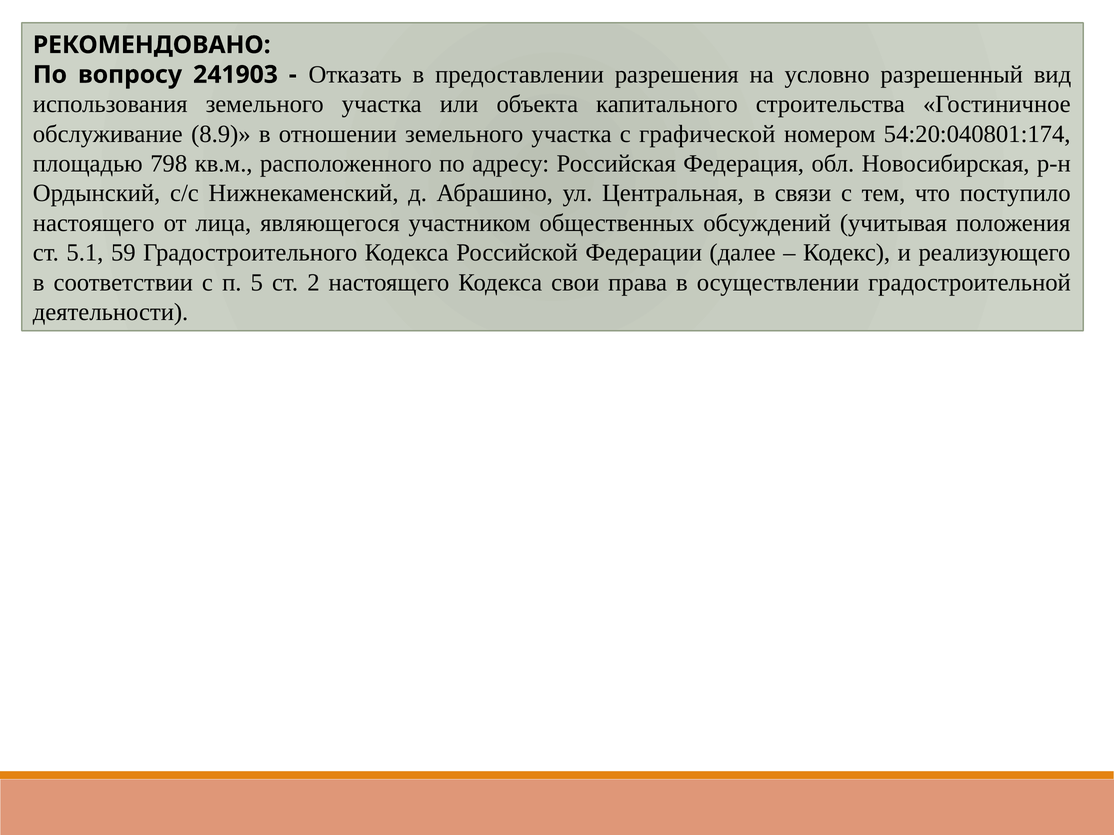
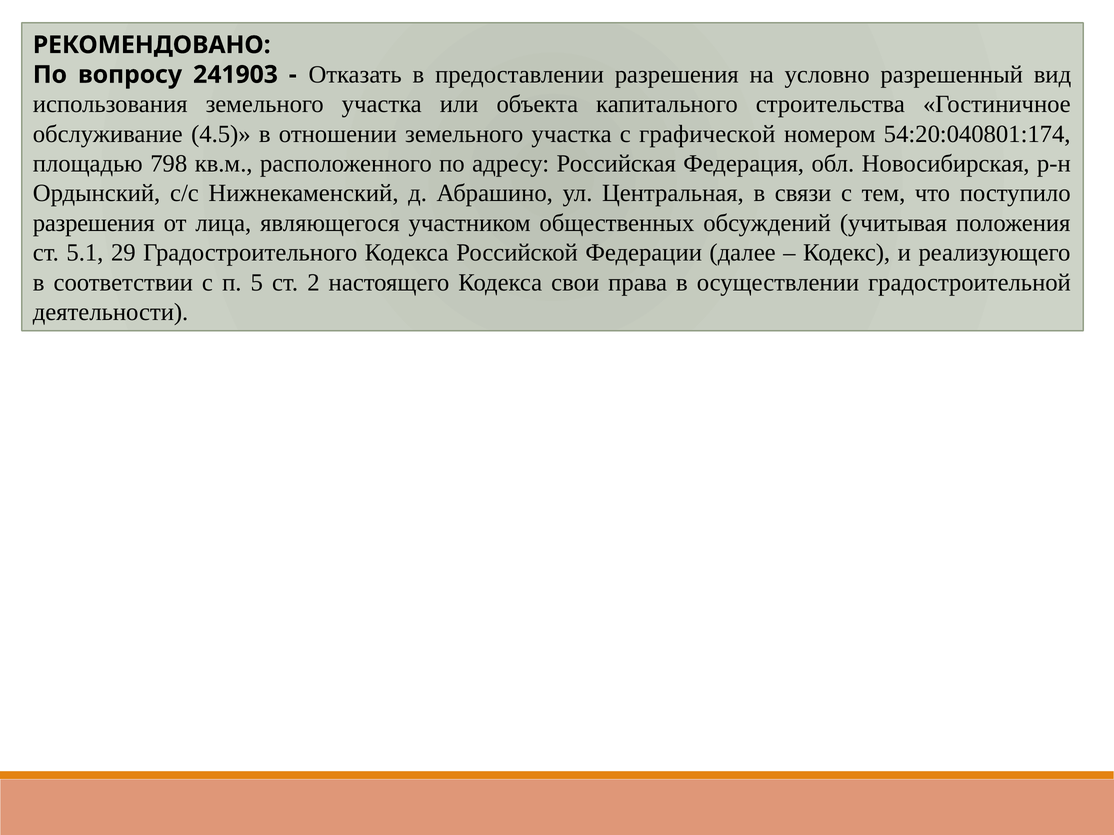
8.9: 8.9 -> 4.5
настоящего at (94, 223): настоящего -> разрешения
59: 59 -> 29
